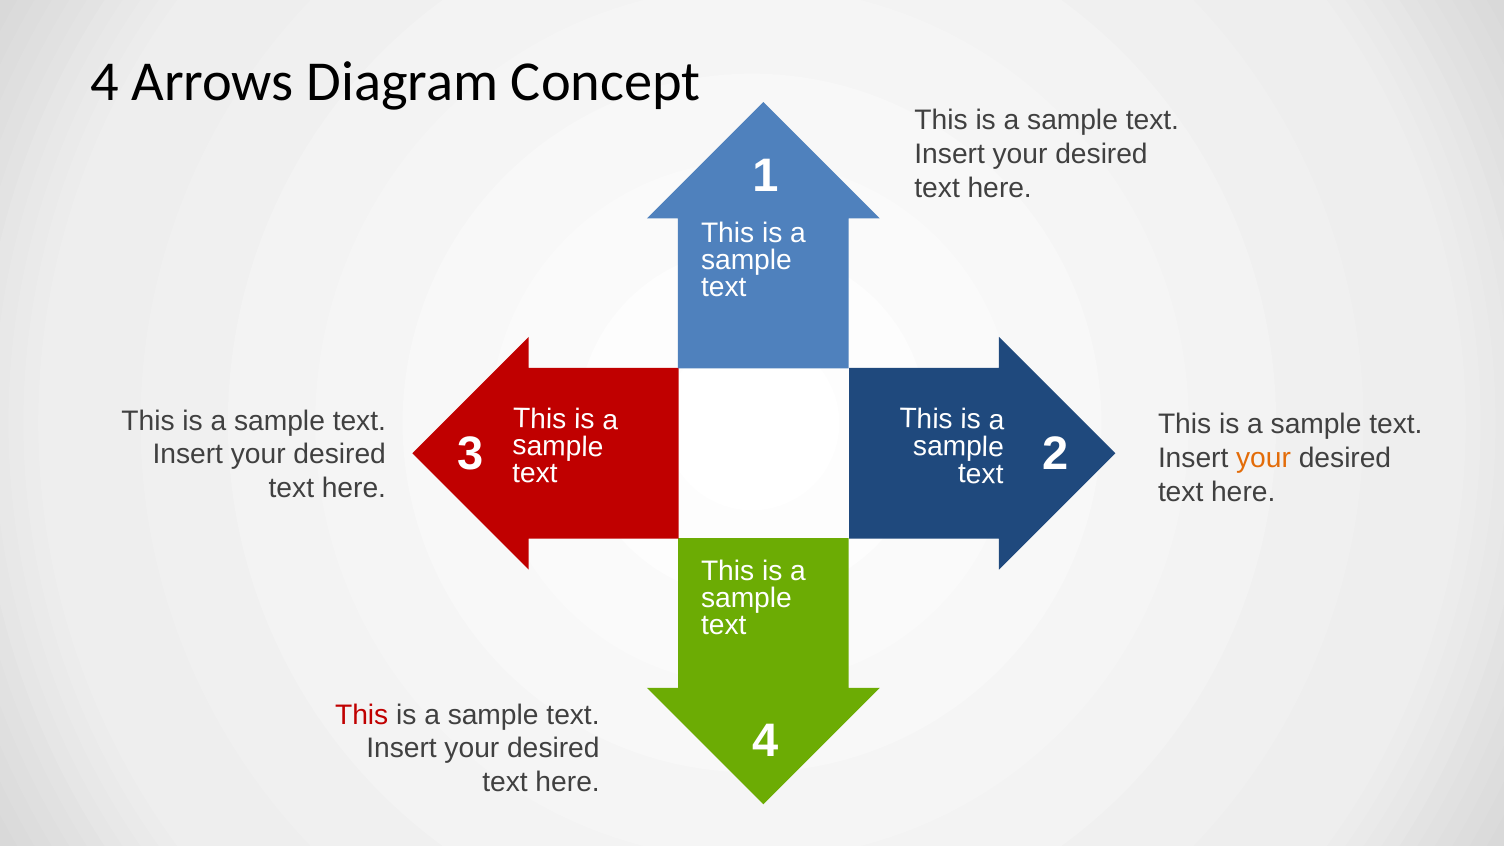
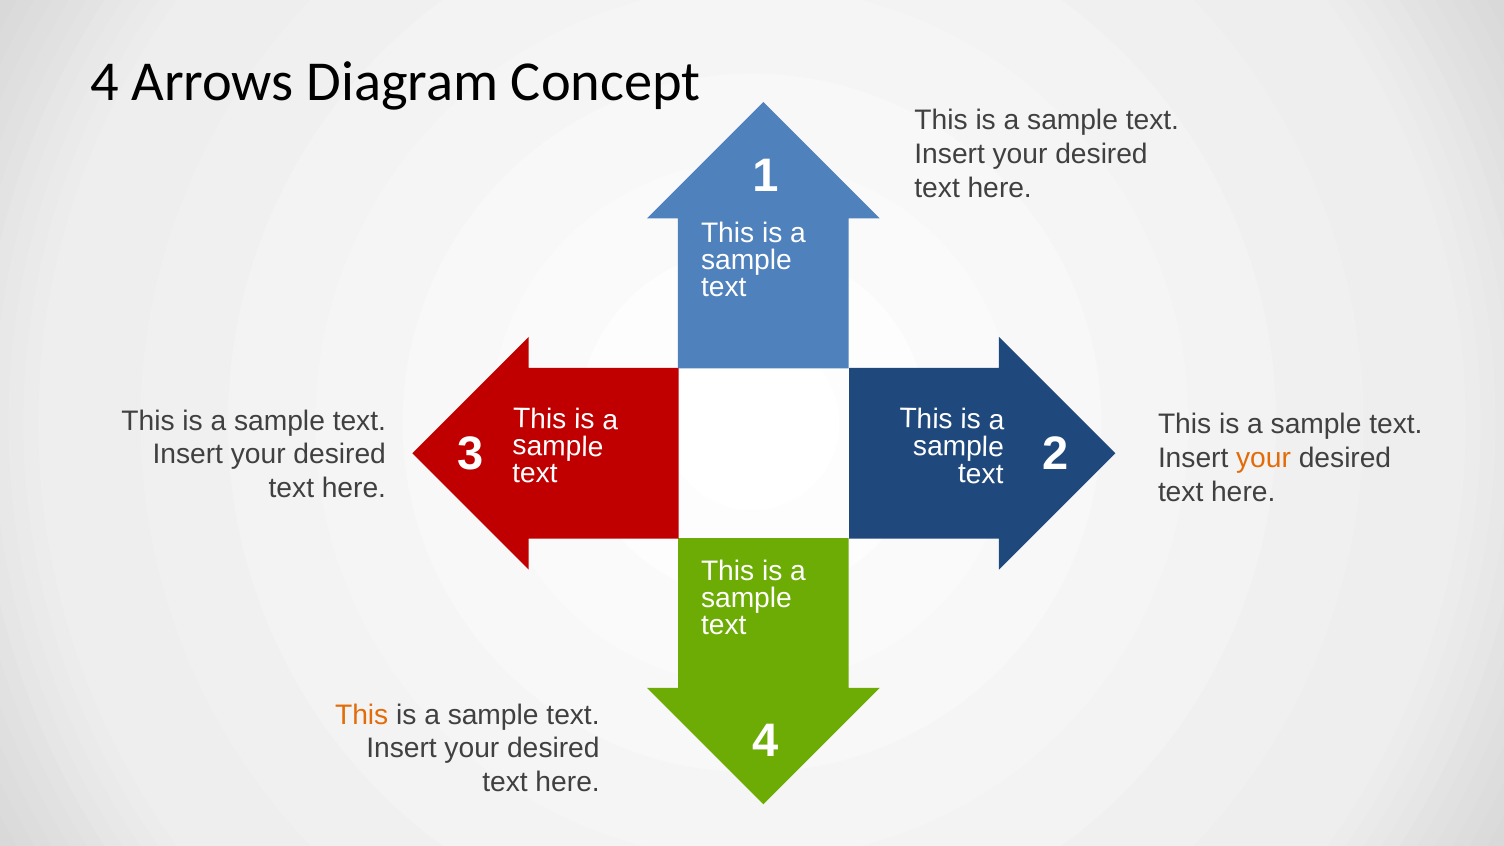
This at (362, 715) colour: red -> orange
